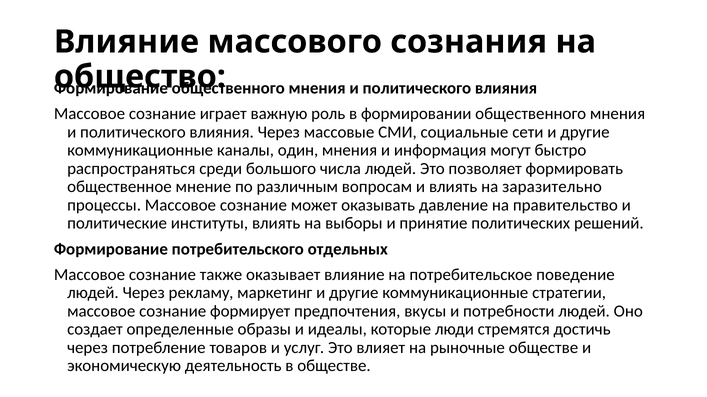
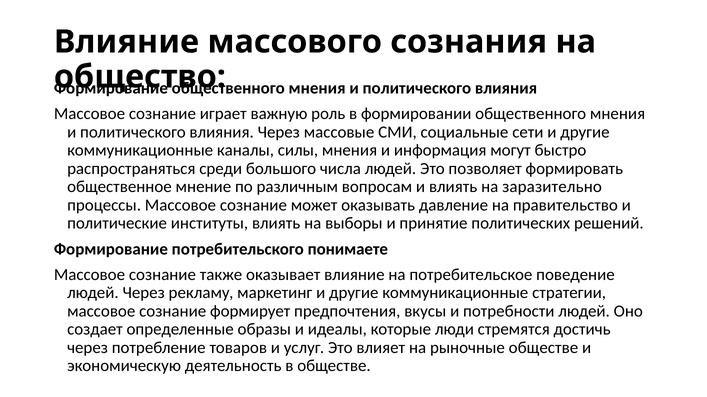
один: один -> силы
отдельных: отдельных -> понимаете
